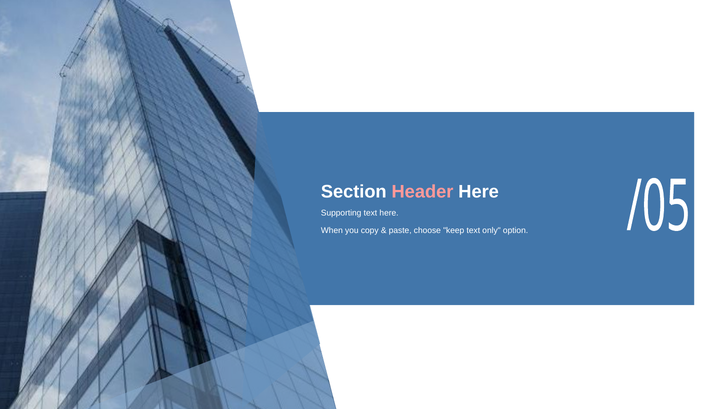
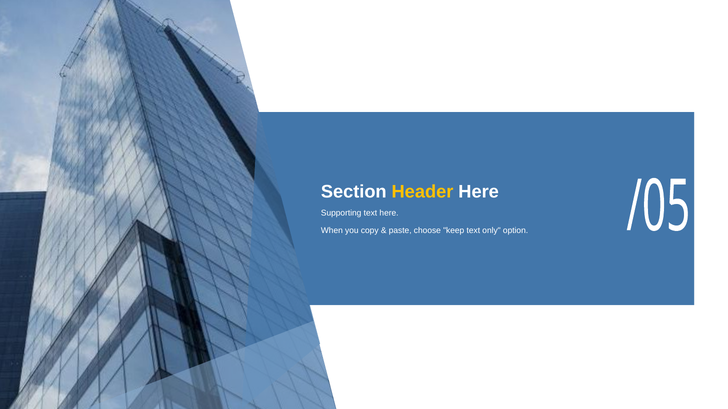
Header colour: pink -> yellow
